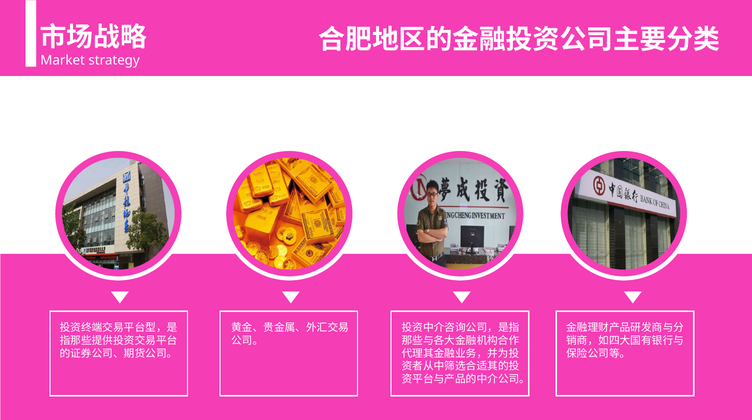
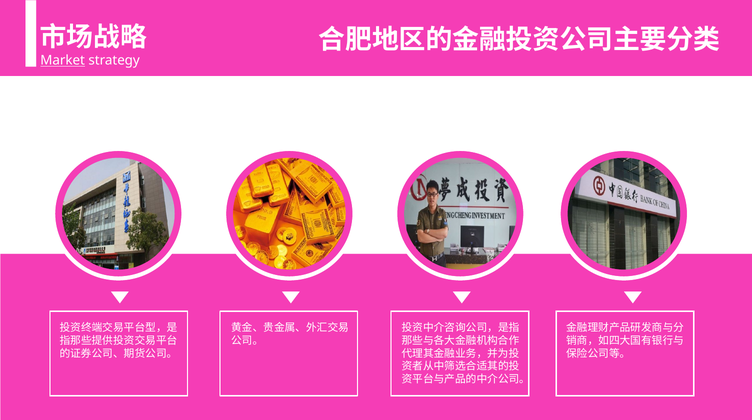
Market underline: none -> present
